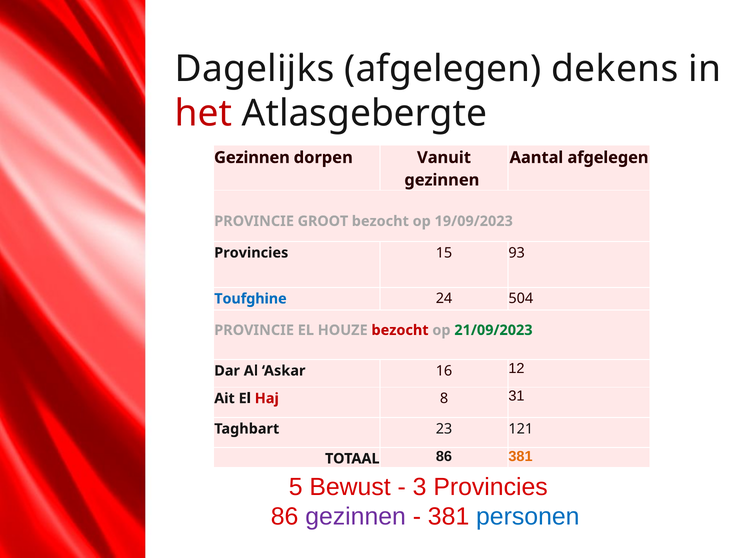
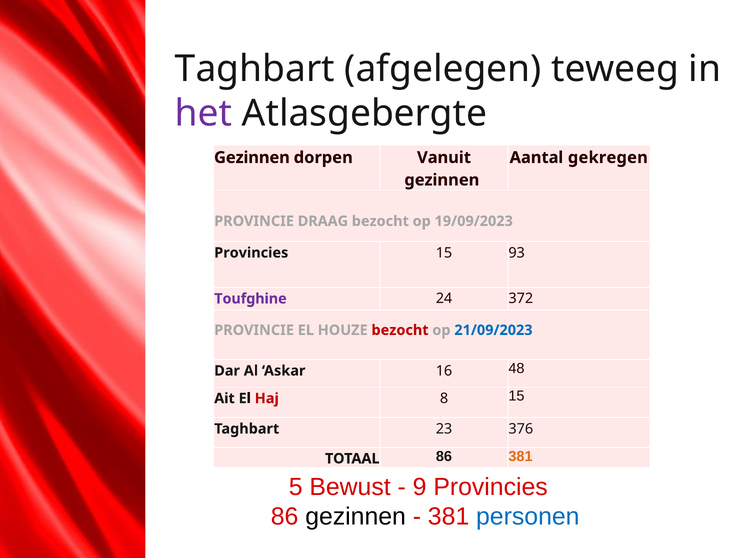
Dagelijks at (255, 69): Dagelijks -> Taghbart
dekens: dekens -> teweeg
het colour: red -> purple
Aantal afgelegen: afgelegen -> gekregen
GROOT: GROOT -> DRAAG
Toufghine colour: blue -> purple
504: 504 -> 372
21/09/2023 colour: green -> blue
12: 12 -> 48
8 31: 31 -> 15
121: 121 -> 376
3: 3 -> 9
gezinnen at (356, 517) colour: purple -> black
